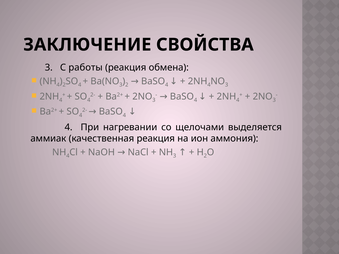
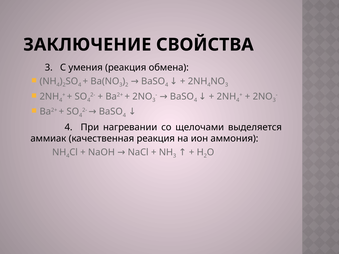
работы: работы -> умения
